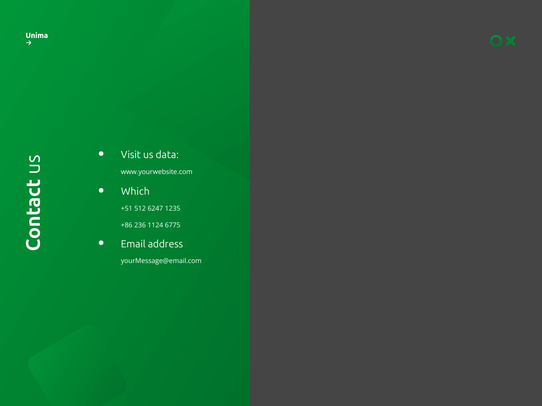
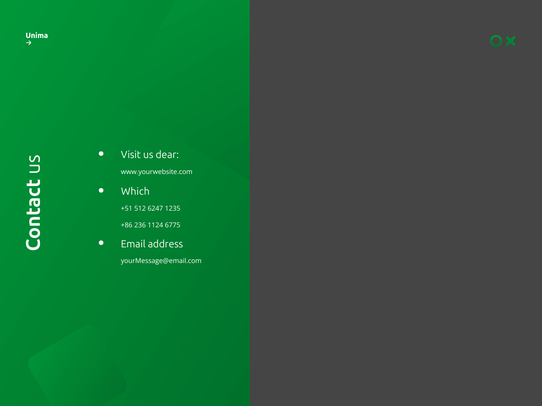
data: data -> dear
